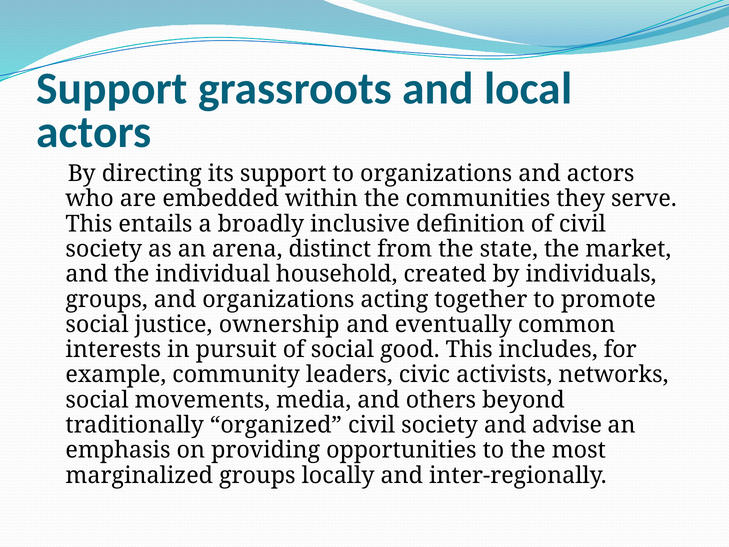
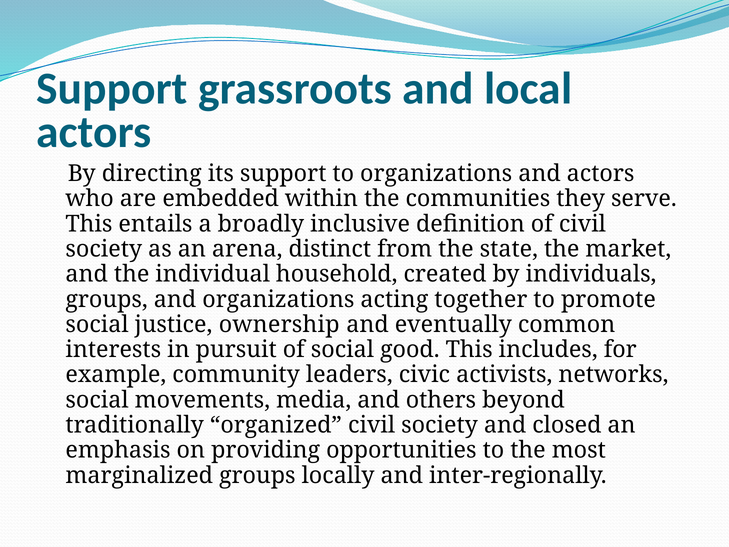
advise: advise -> closed
